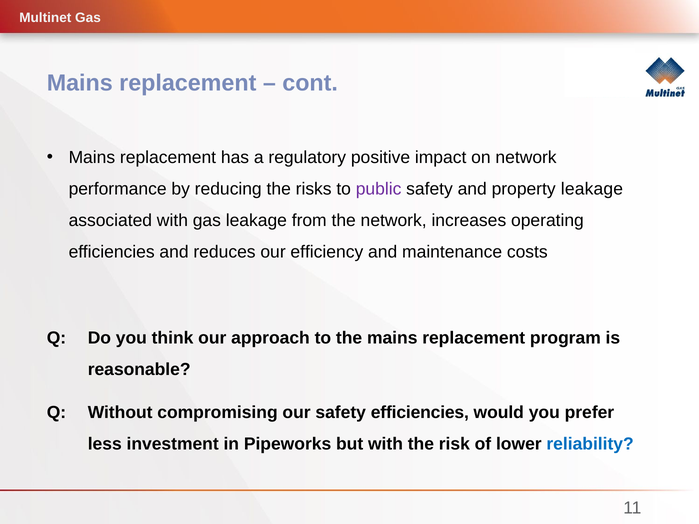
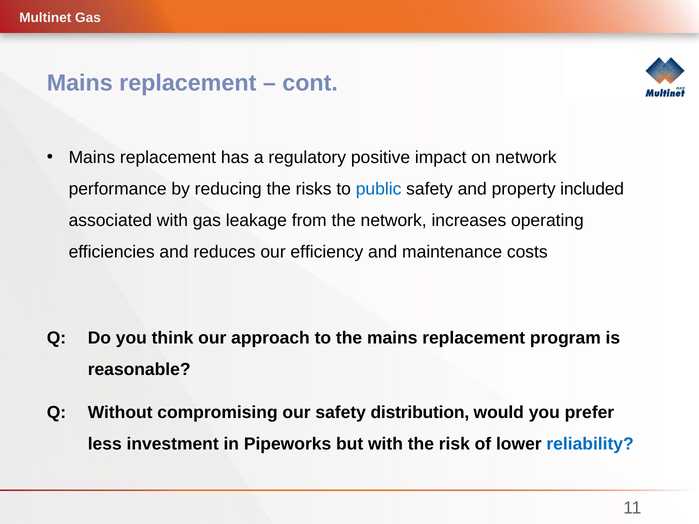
public colour: purple -> blue
property leakage: leakage -> included
safety efficiencies: efficiencies -> distribution
